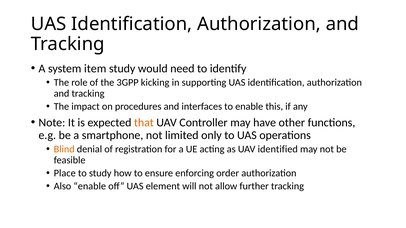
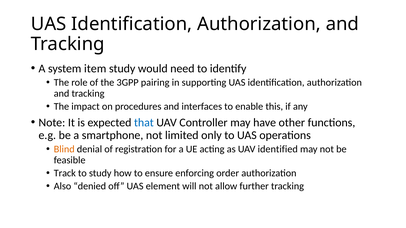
kicking: kicking -> pairing
that colour: orange -> blue
Place: Place -> Track
Also enable: enable -> denied
